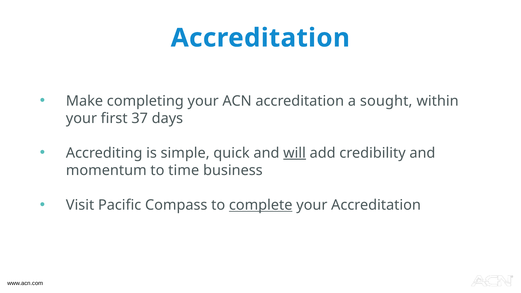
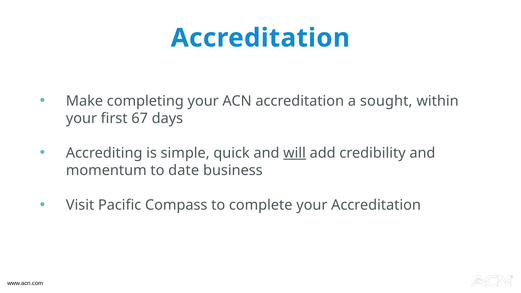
37: 37 -> 67
time: time -> date
complete underline: present -> none
